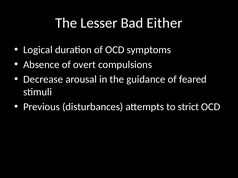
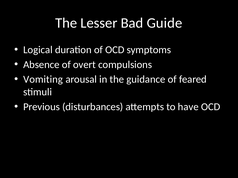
Either: Either -> Guide
Decrease: Decrease -> Vomiting
strict: strict -> have
